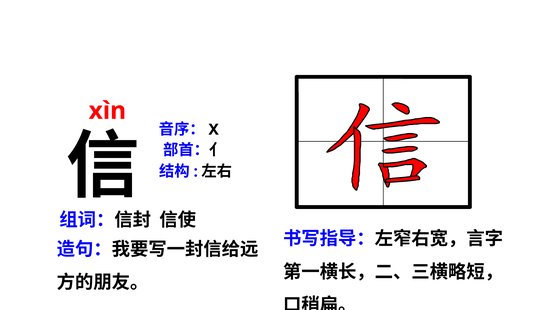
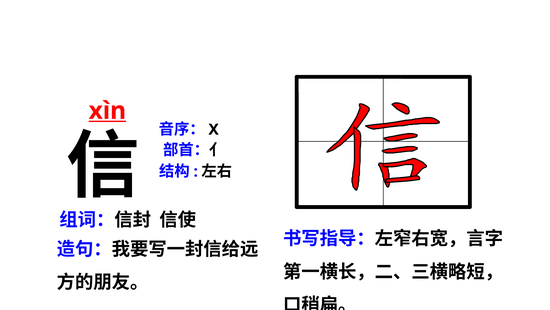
xìn underline: none -> present
